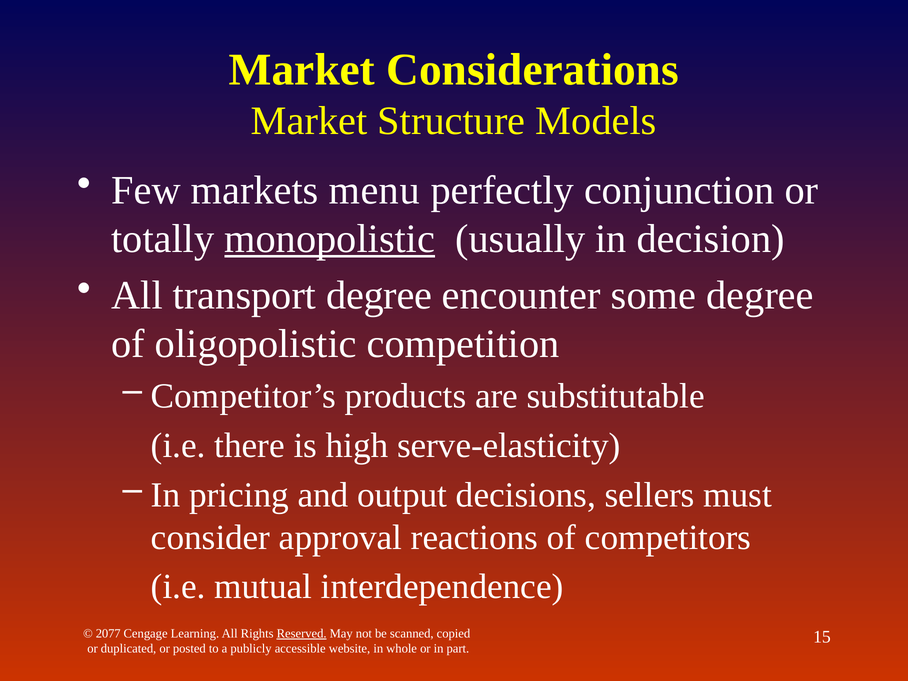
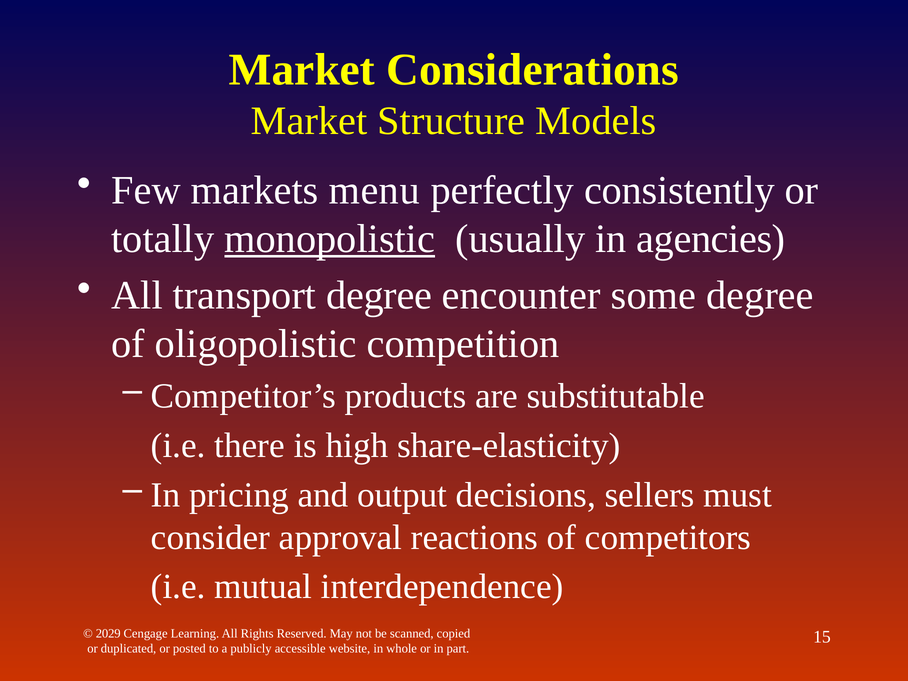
conjunction: conjunction -> consistently
decision: decision -> agencies
serve-elasticity: serve-elasticity -> share-elasticity
2077: 2077 -> 2029
Reserved underline: present -> none
